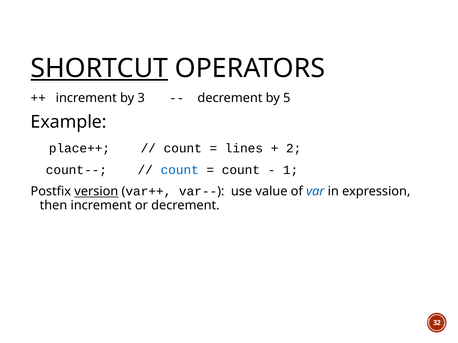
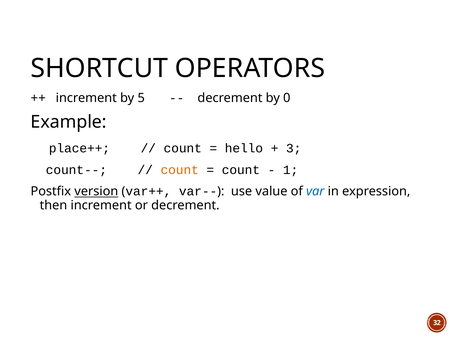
SHORTCUT underline: present -> none
3: 3 -> 5
5: 5 -> 0
lines: lines -> hello
2: 2 -> 3
count at (180, 170) colour: blue -> orange
